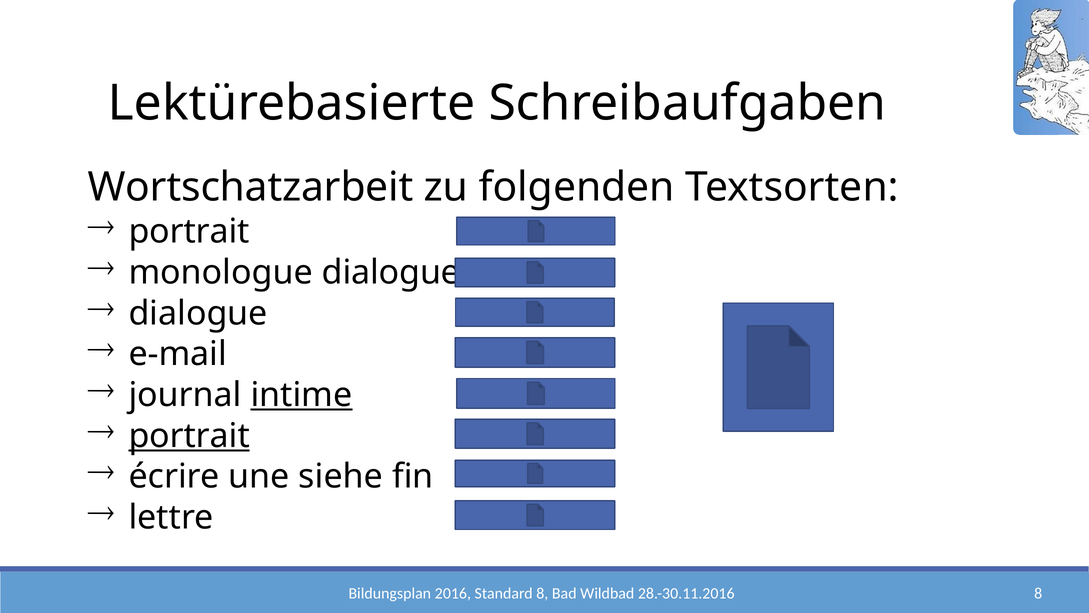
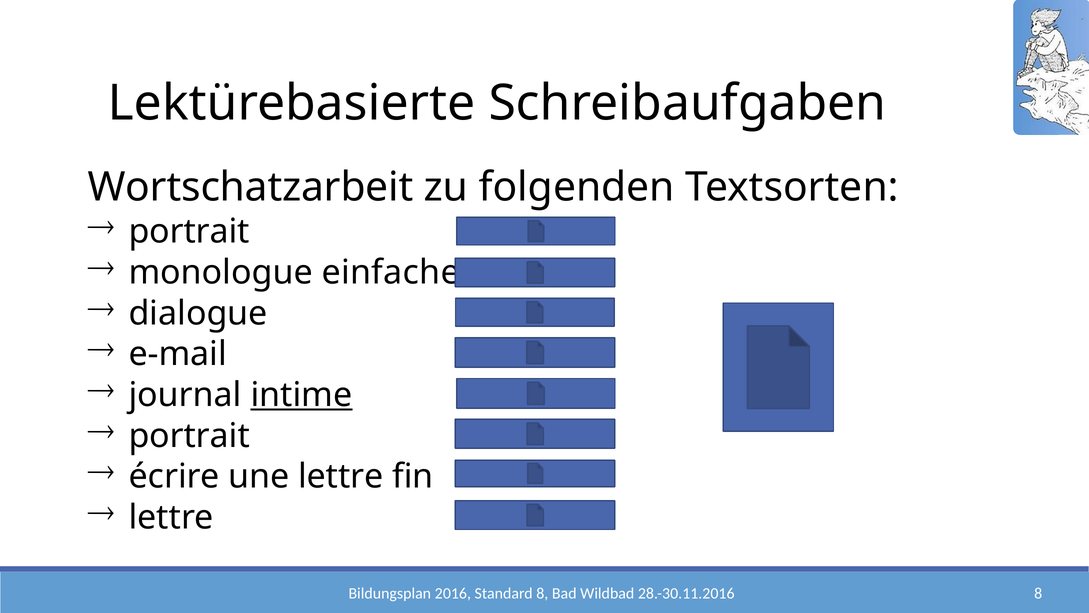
monologue dialogue: dialogue -> einfache
portrait at (189, 436) underline: present -> none
une siehe: siehe -> lettre
